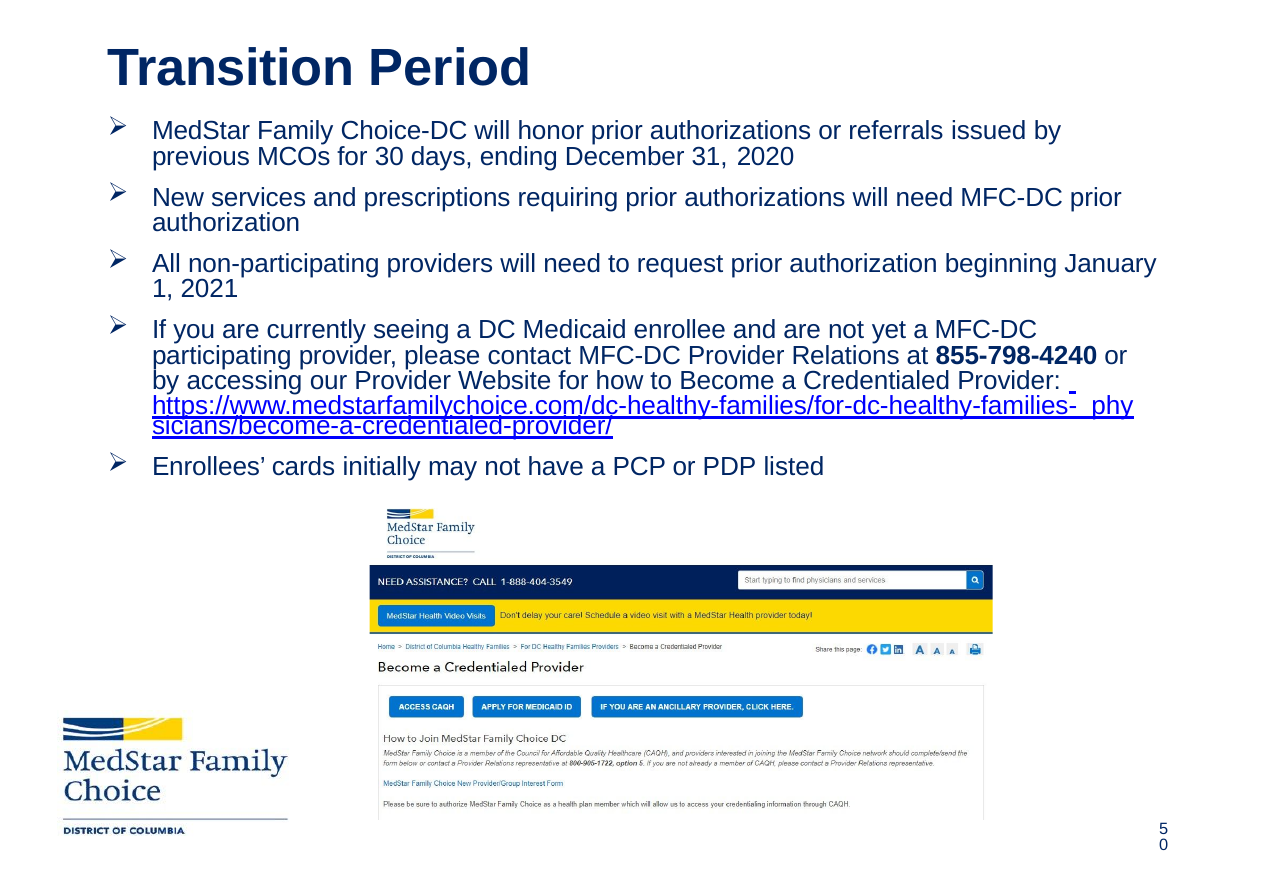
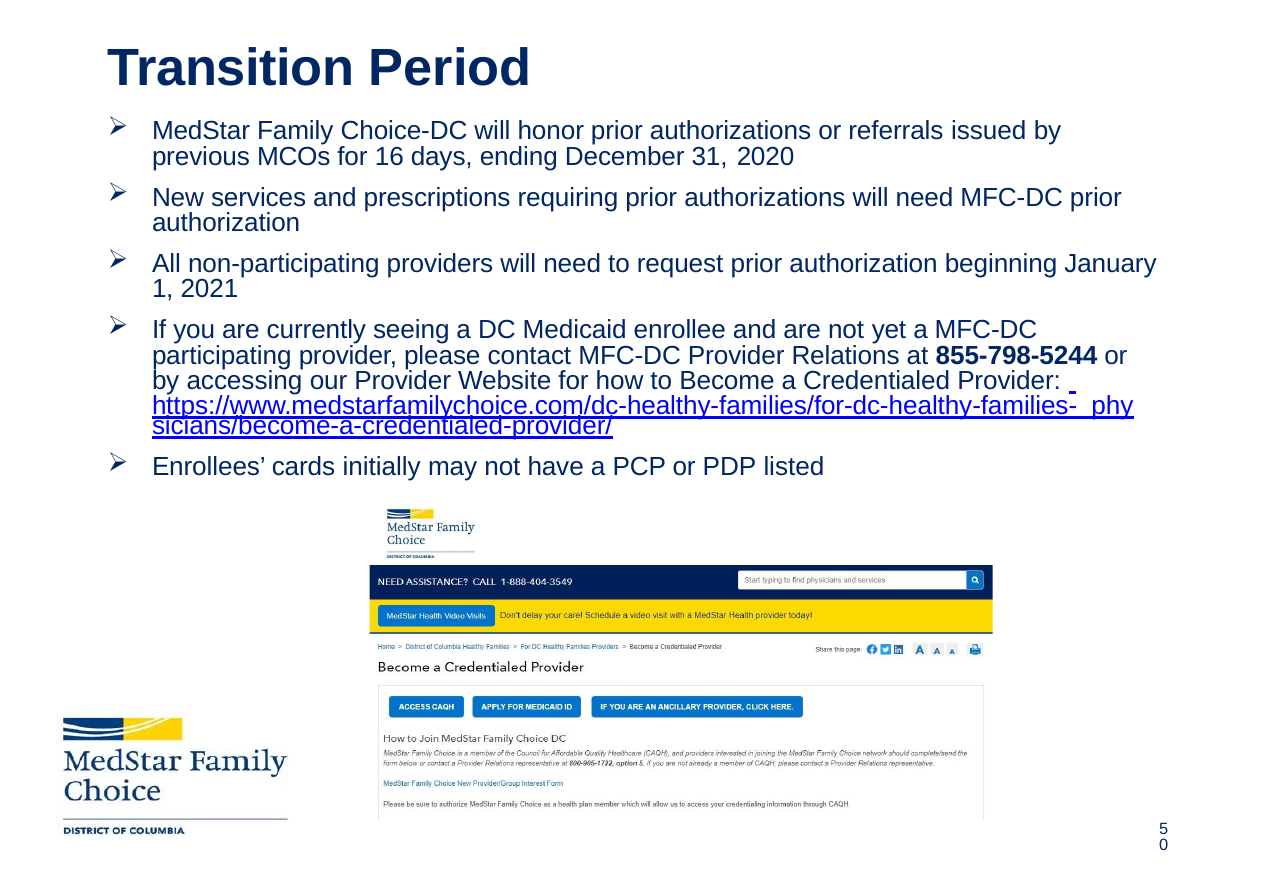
30: 30 -> 16
855-798-4240: 855-798-4240 -> 855-798-5244
